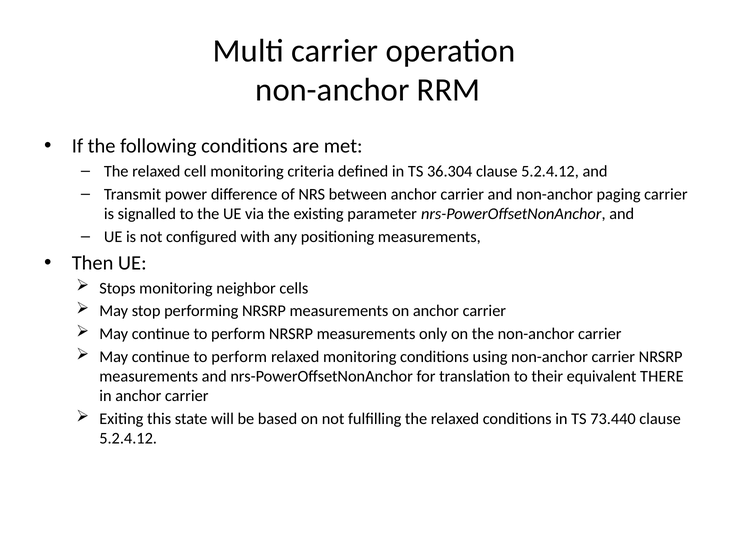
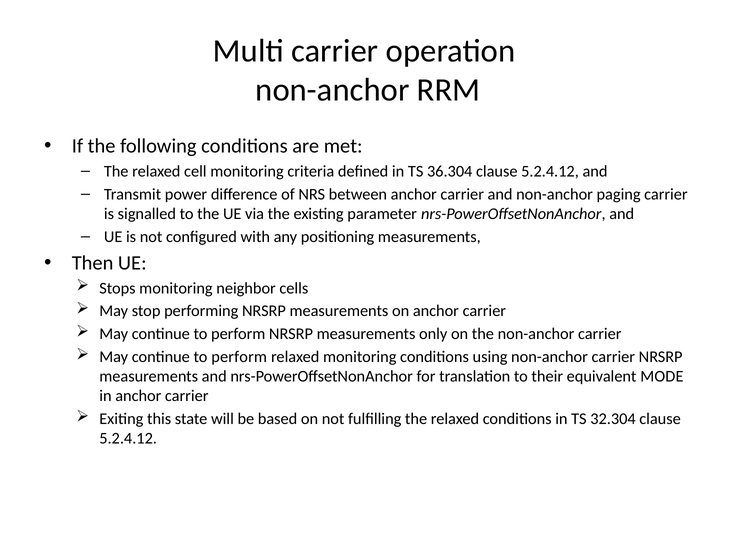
THERE: THERE -> MODE
73.440: 73.440 -> 32.304
